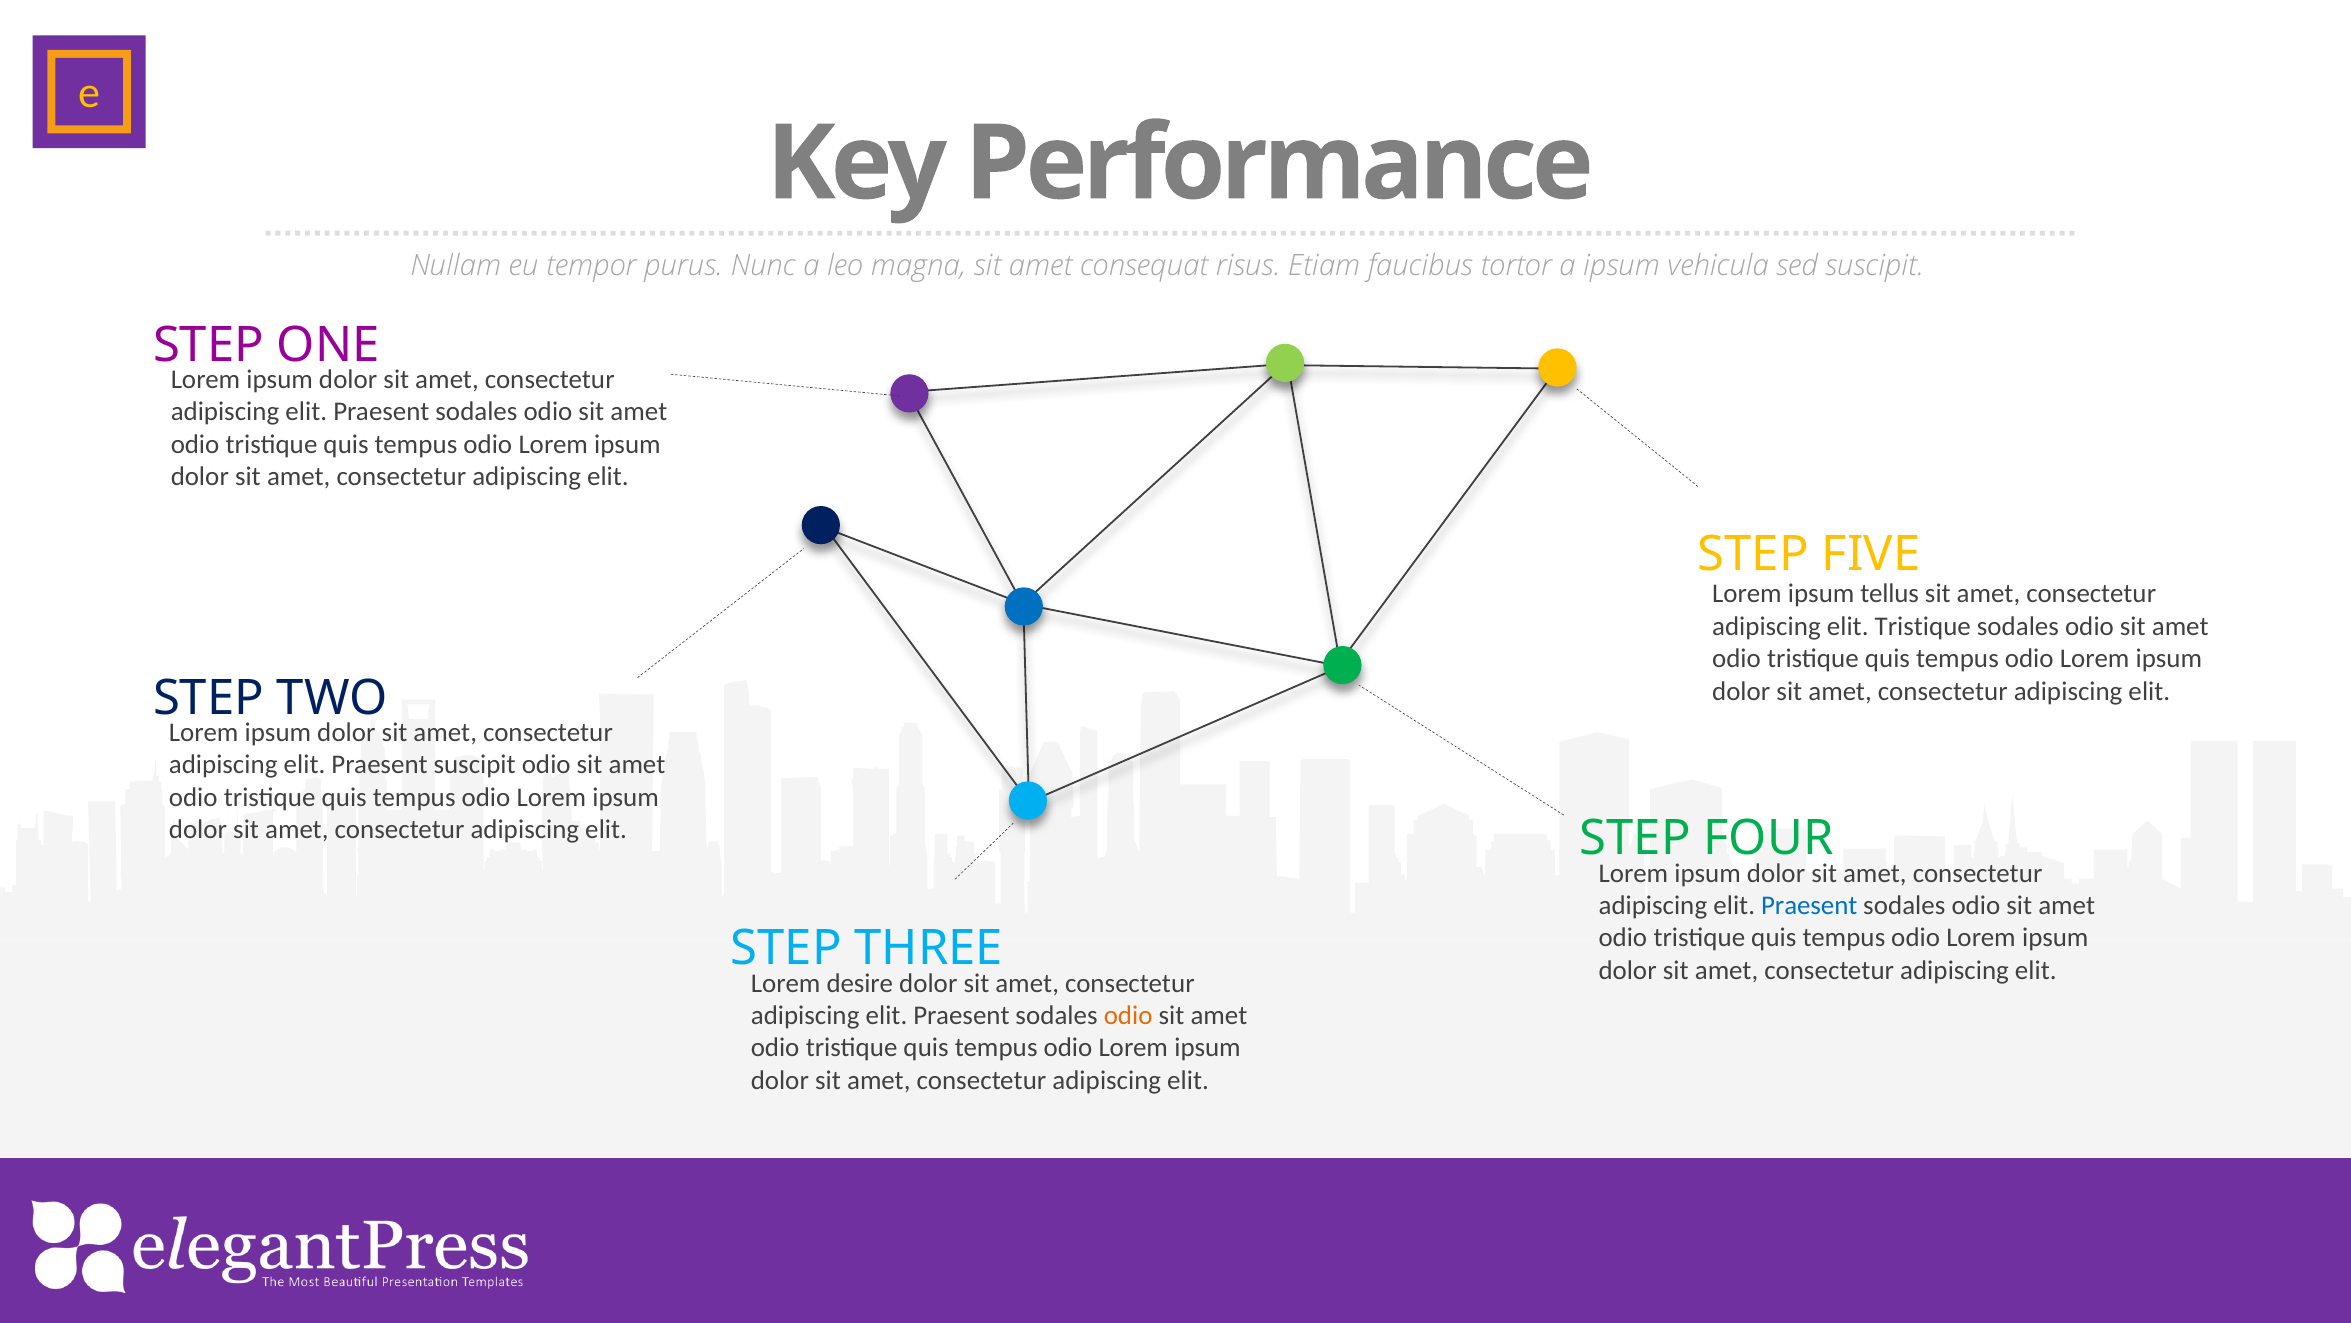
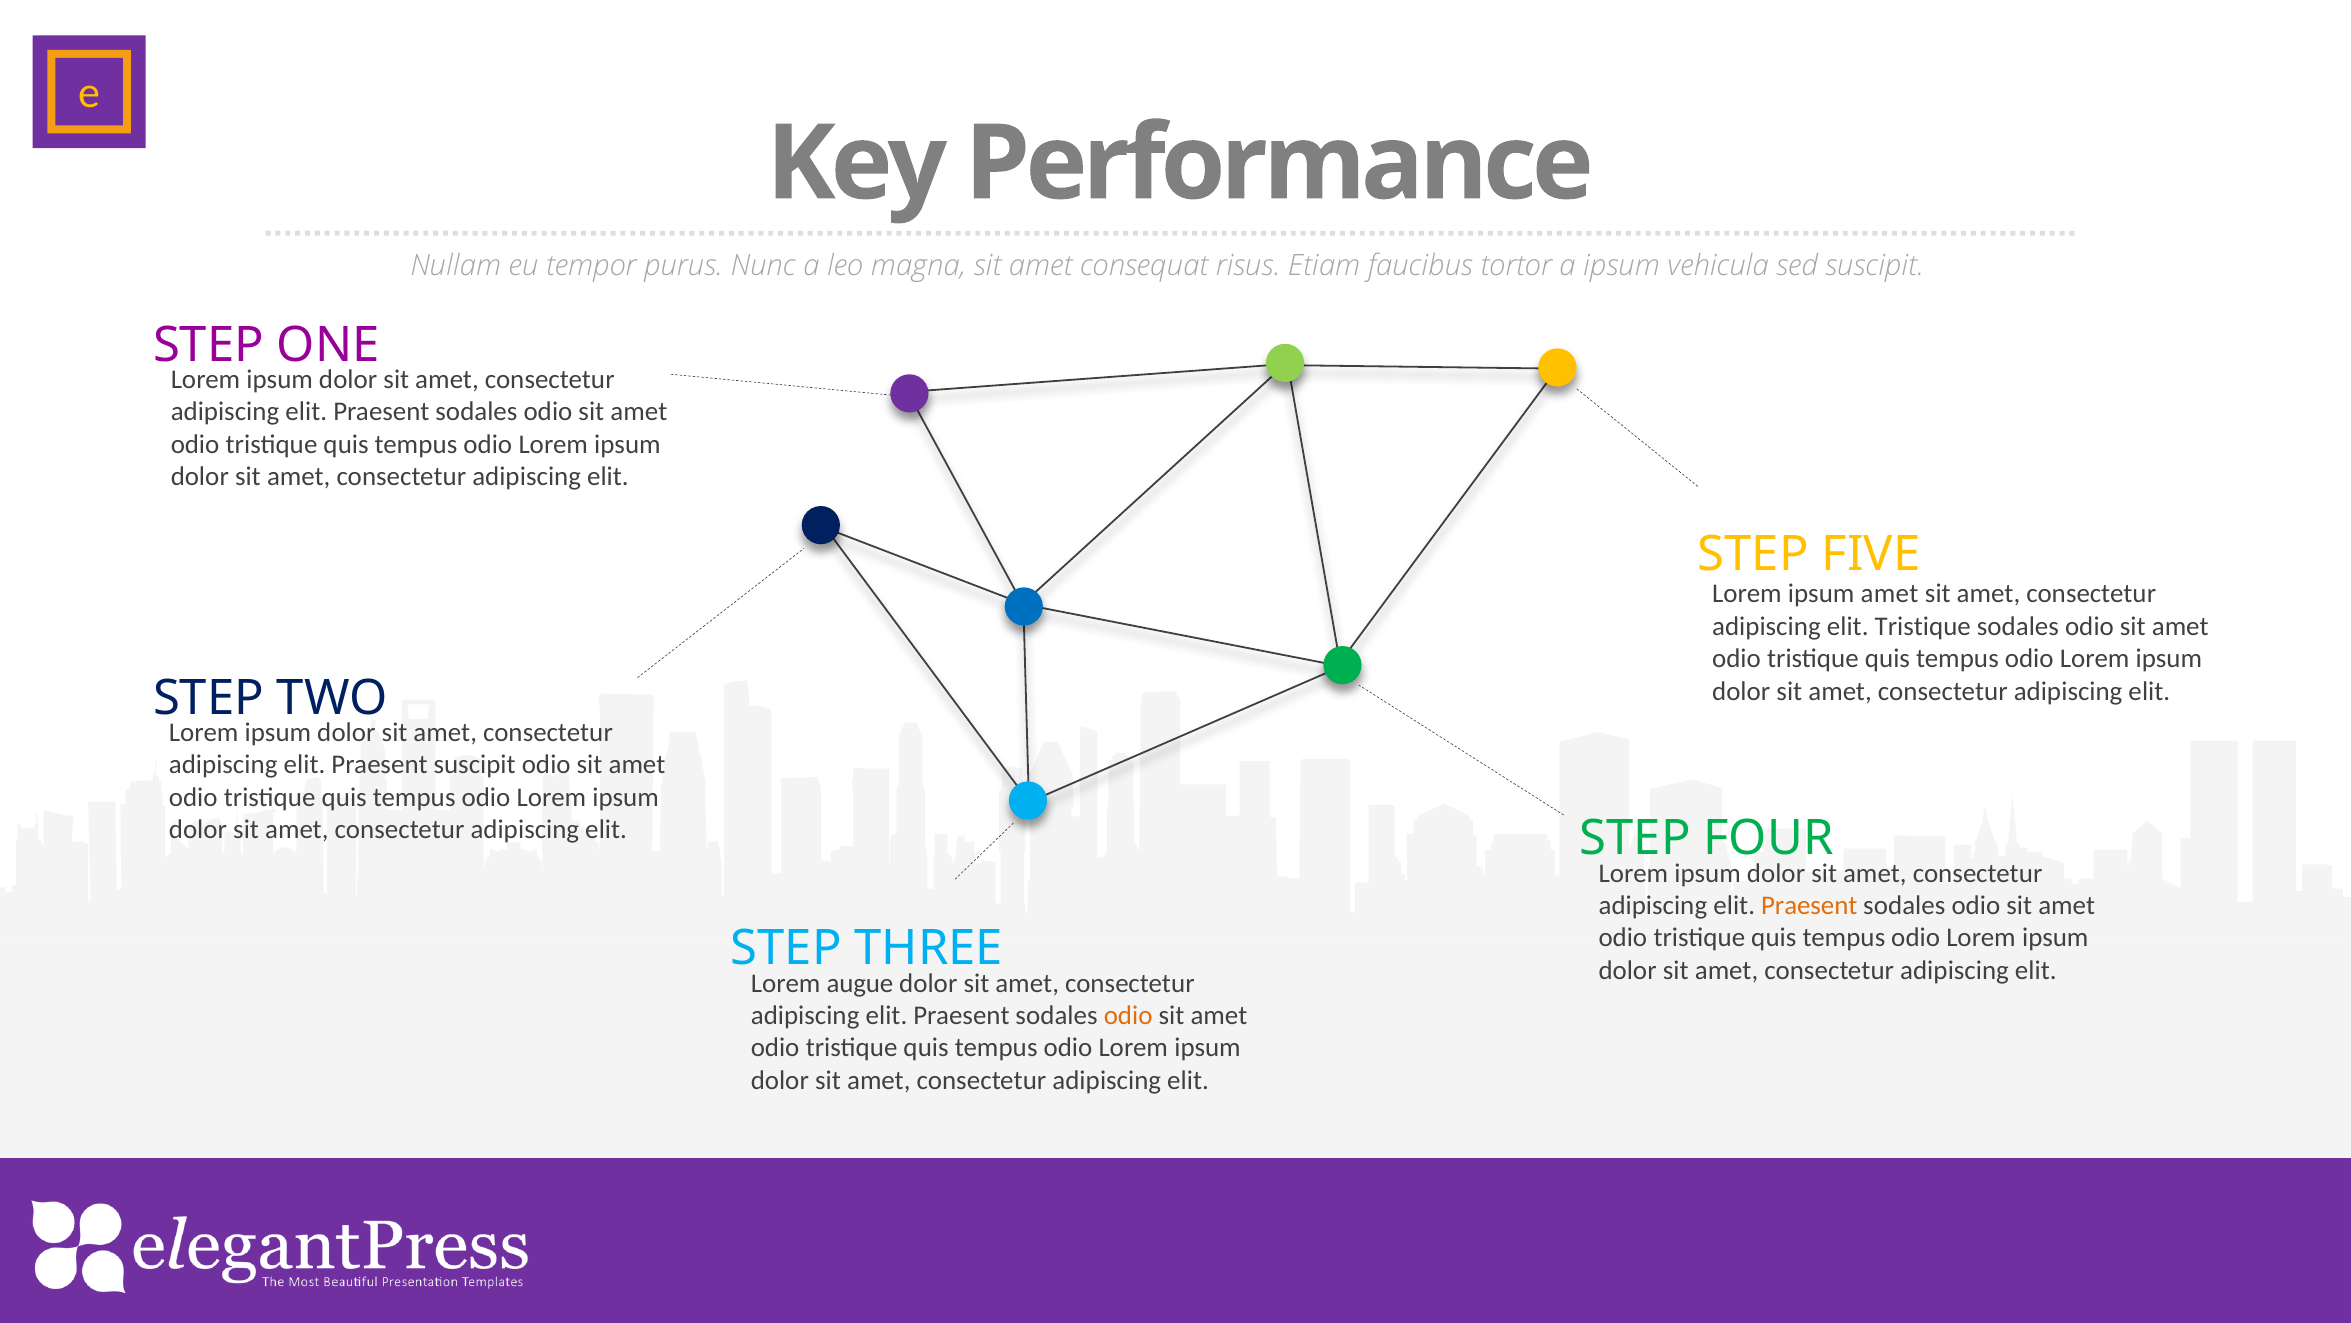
ipsum tellus: tellus -> amet
Praesent at (1809, 905) colour: blue -> orange
desire: desire -> augue
